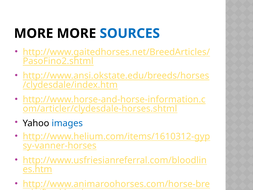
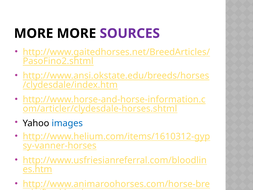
SOURCES colour: blue -> purple
